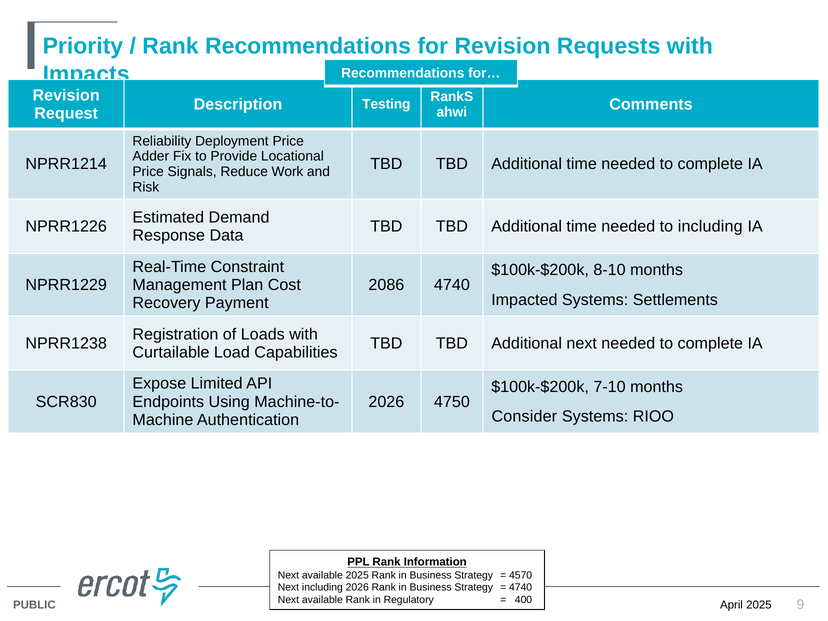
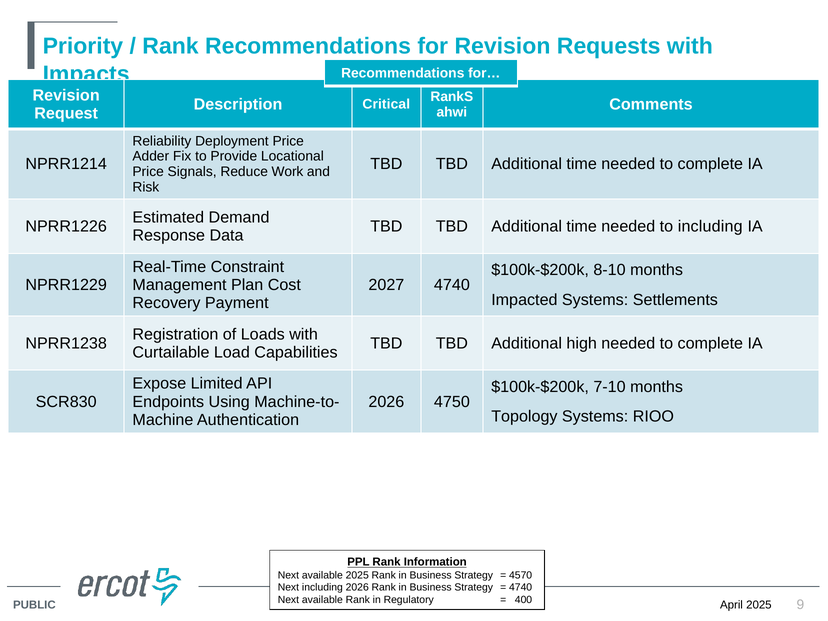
Testing: Testing -> Critical
2086: 2086 -> 2027
Additional next: next -> high
Consider: Consider -> Topology
